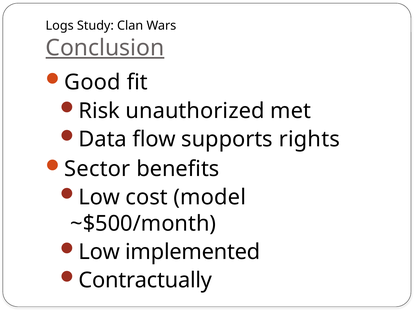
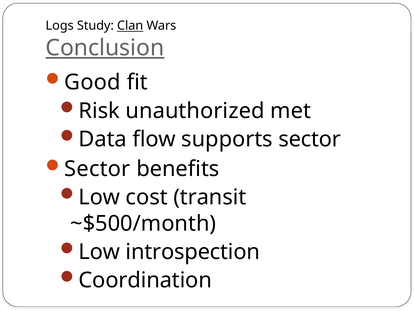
Clan underline: none -> present
supports rights: rights -> sector
model: model -> transit
implemented: implemented -> introspection
Contractually: Contractually -> Coordination
